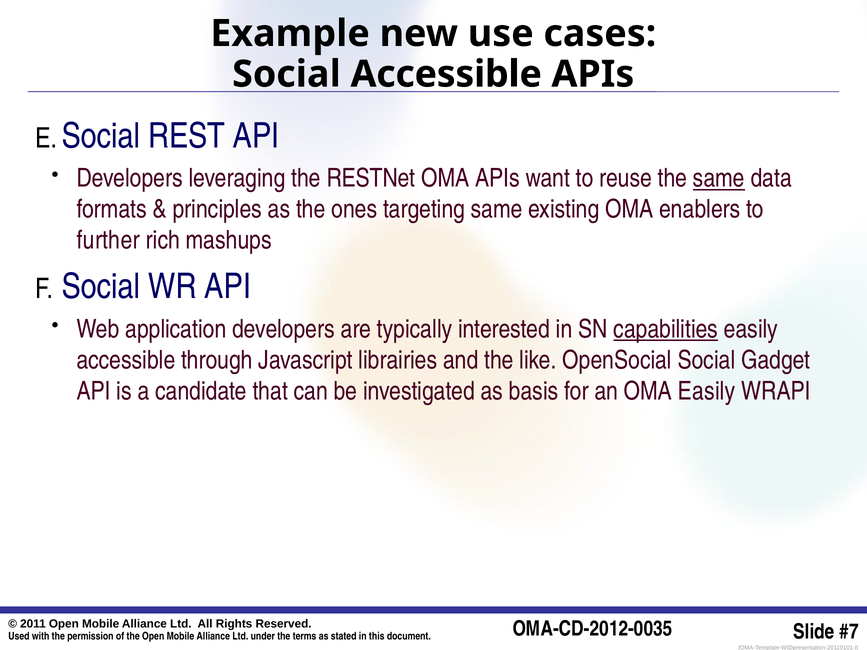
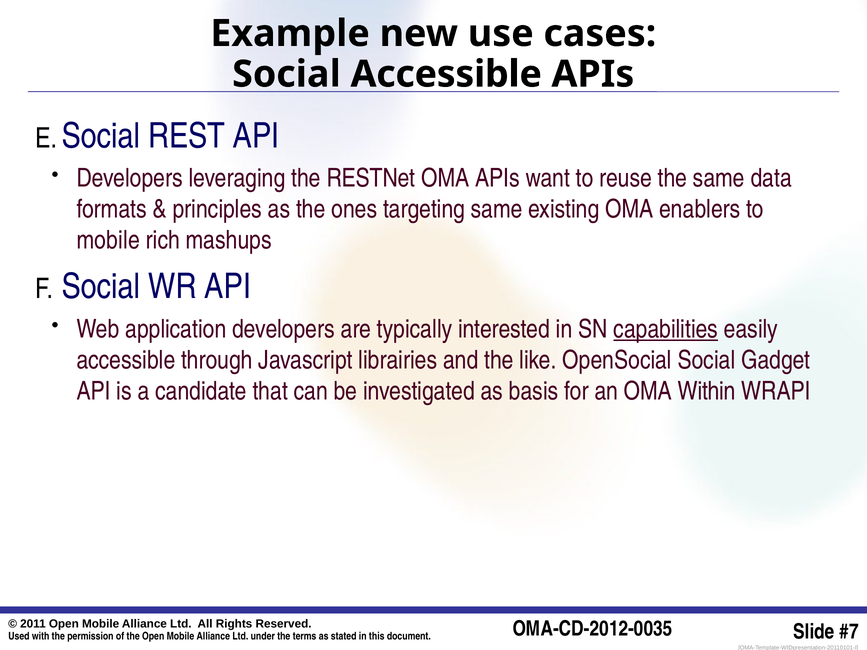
same at (719, 179) underline: present -> none
further at (108, 241): further -> mobile
OMA Easily: Easily -> Within
